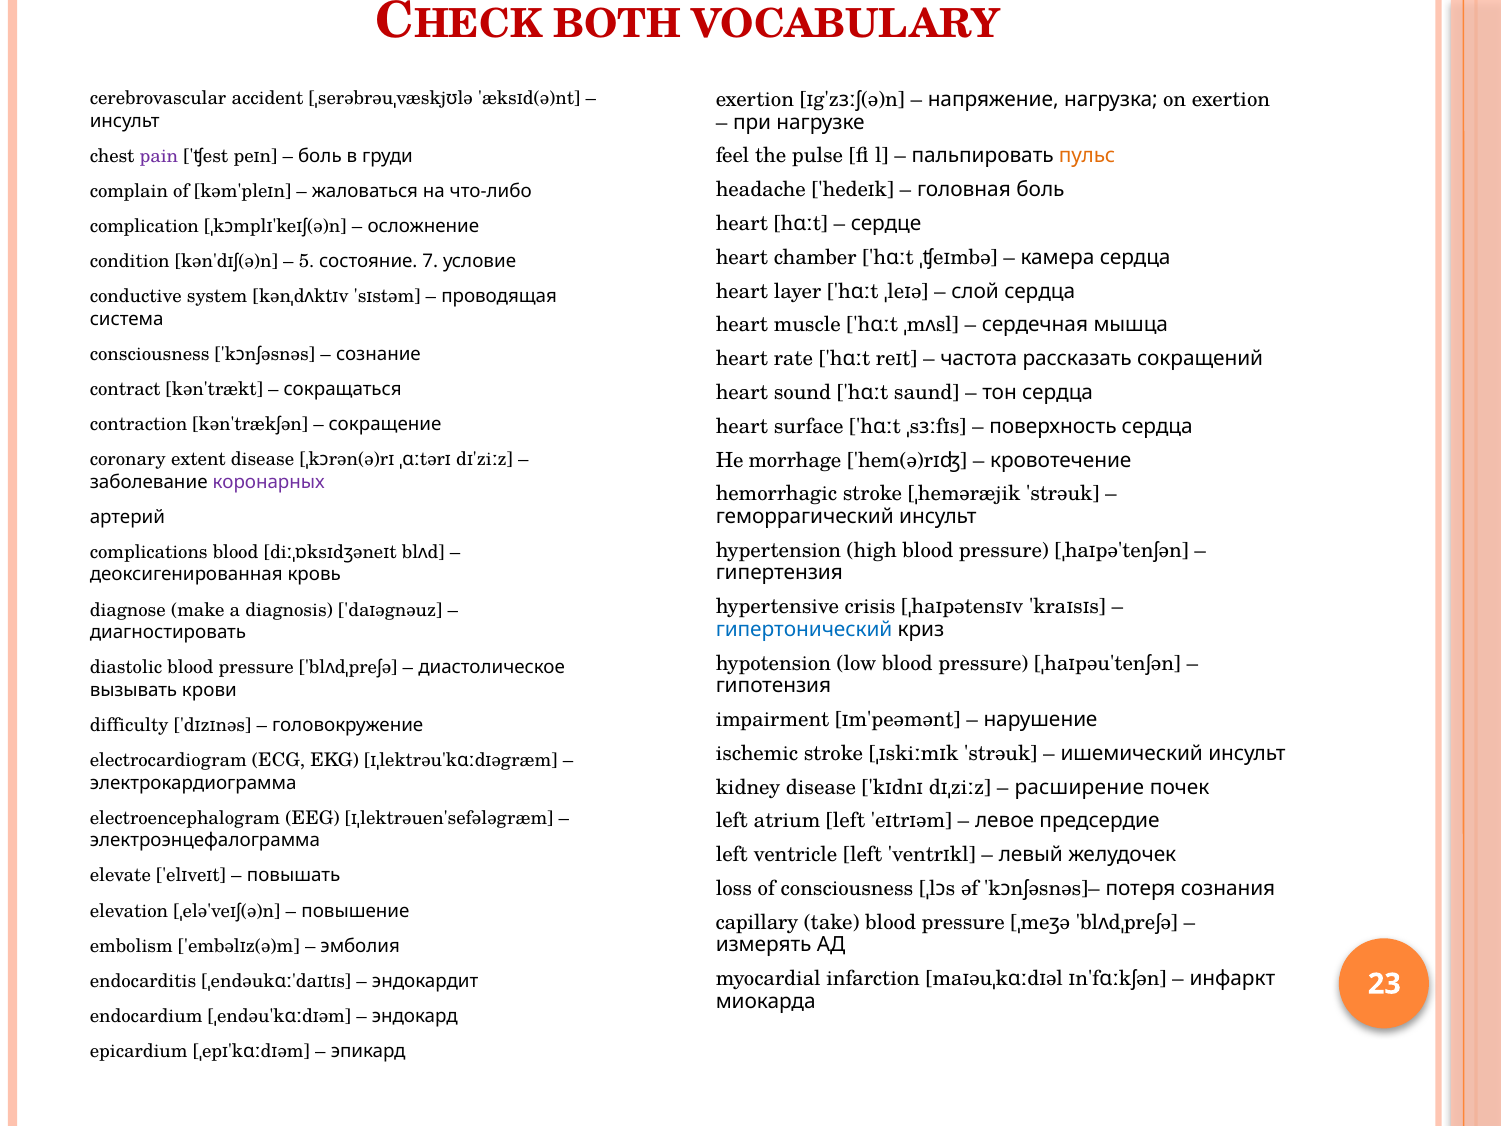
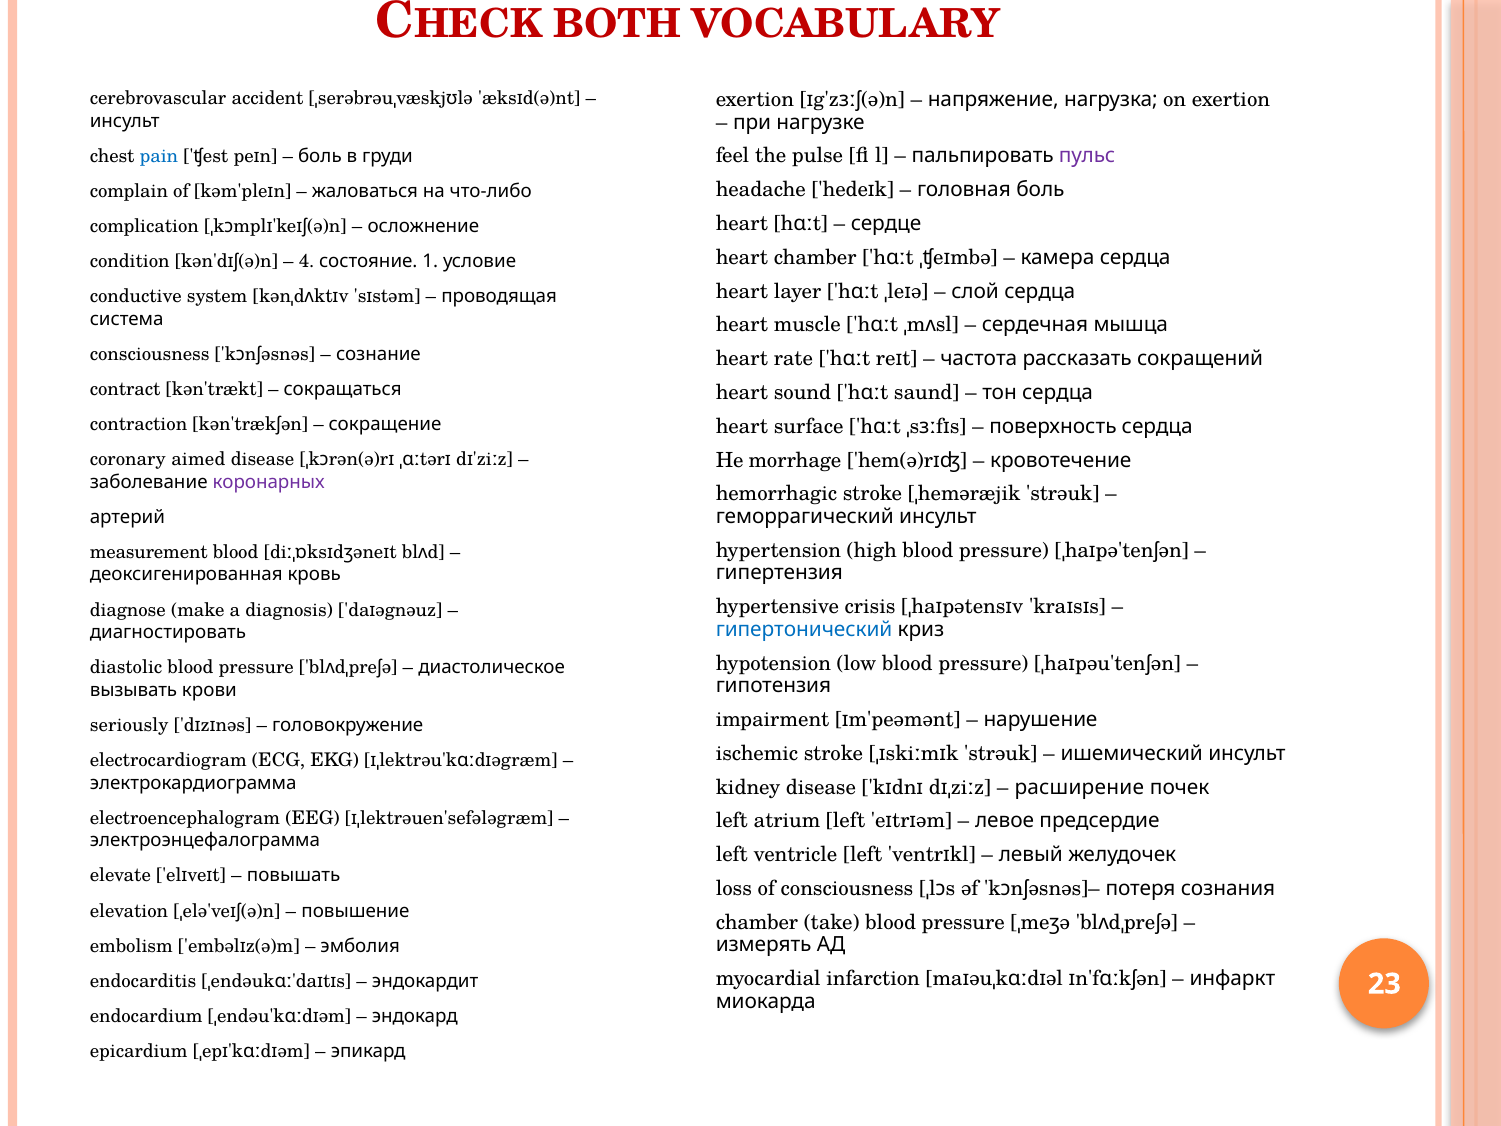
pain colour: purple -> blue
пульс colour: orange -> purple
5: 5 -> 4
7: 7 -> 1
extent: extent -> aimed
complications: complications -> measurement
difficulty: difficulty -> seriously
capillary at (757, 922): capillary -> chamber
